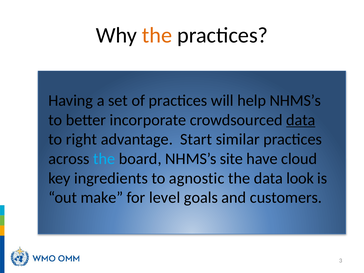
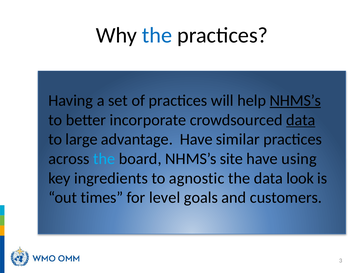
the at (157, 35) colour: orange -> blue
NHMS’s at (295, 101) underline: none -> present
right: right -> large
advantage Start: Start -> Have
cloud: cloud -> using
make: make -> times
